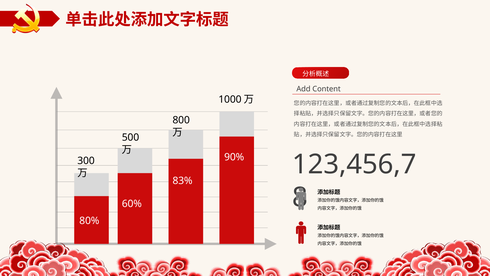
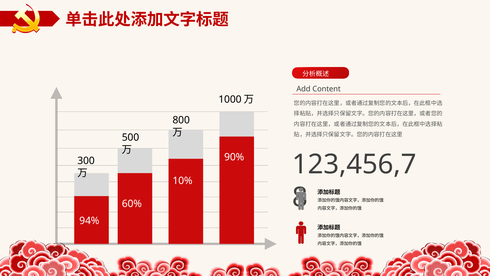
83%: 83% -> 10%
80%: 80% -> 94%
